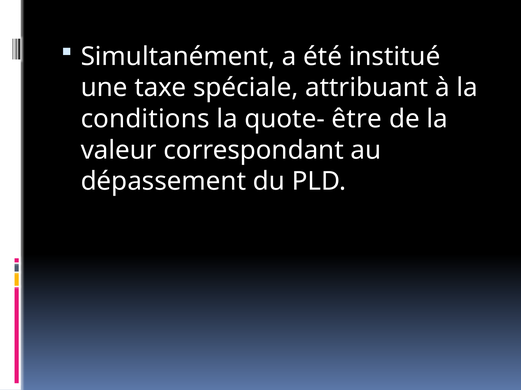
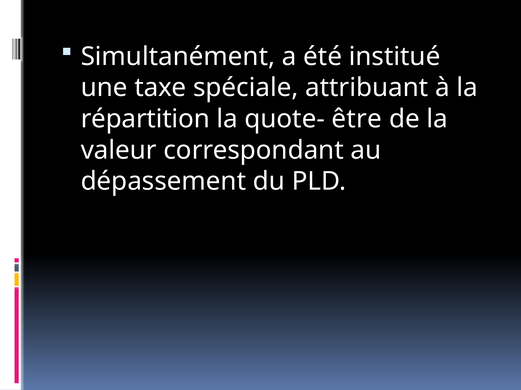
conditions: conditions -> répartition
